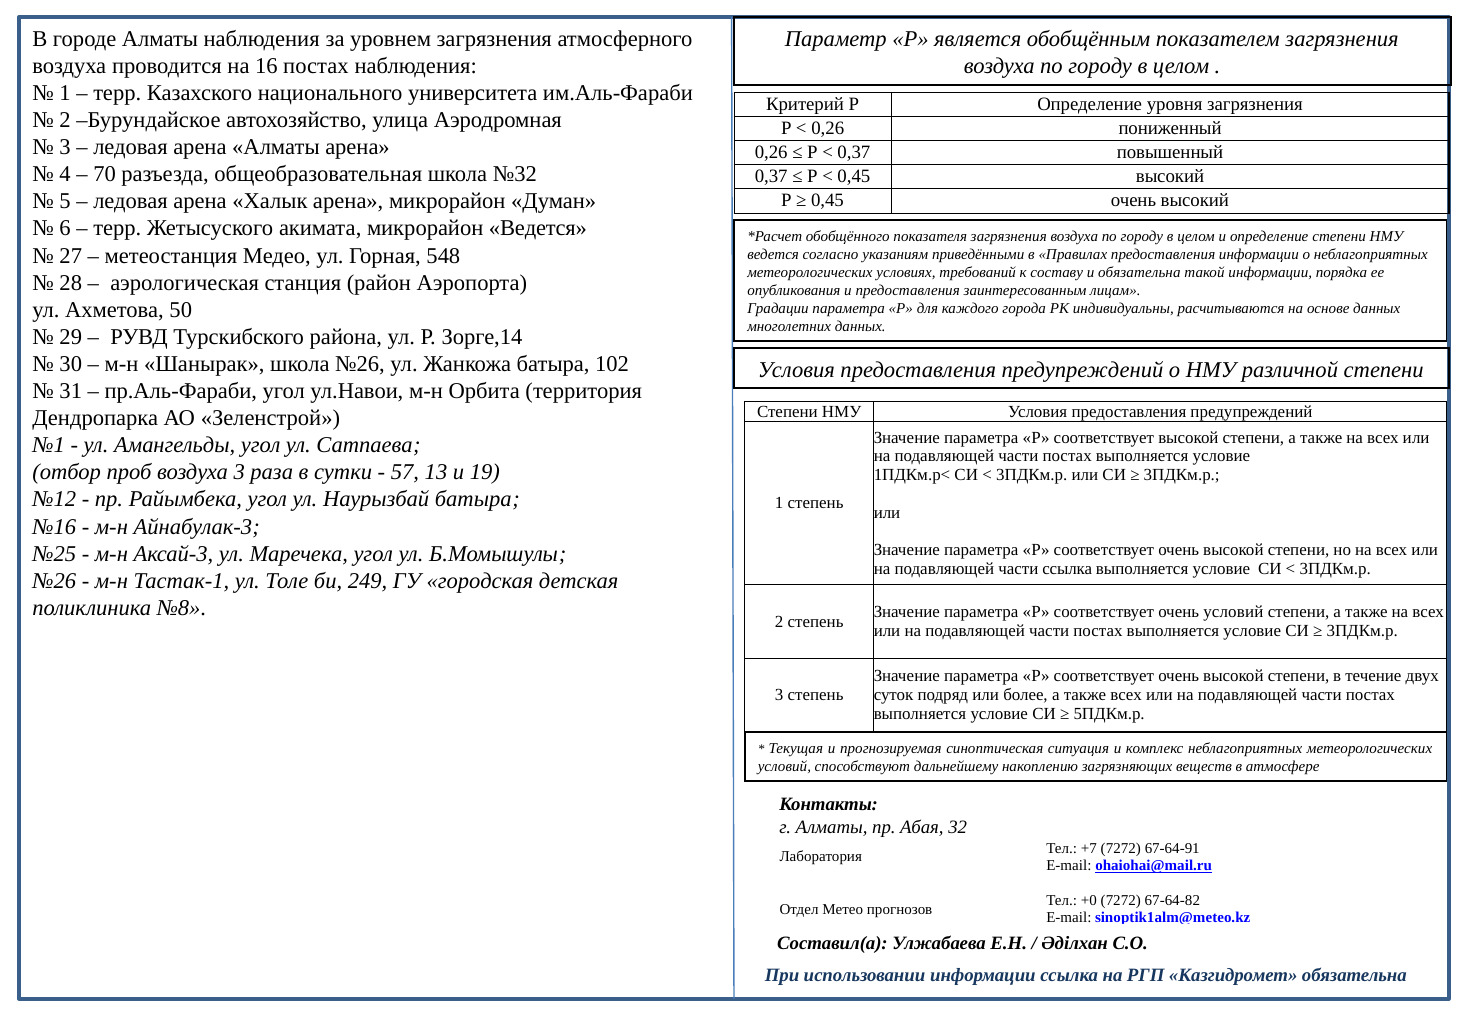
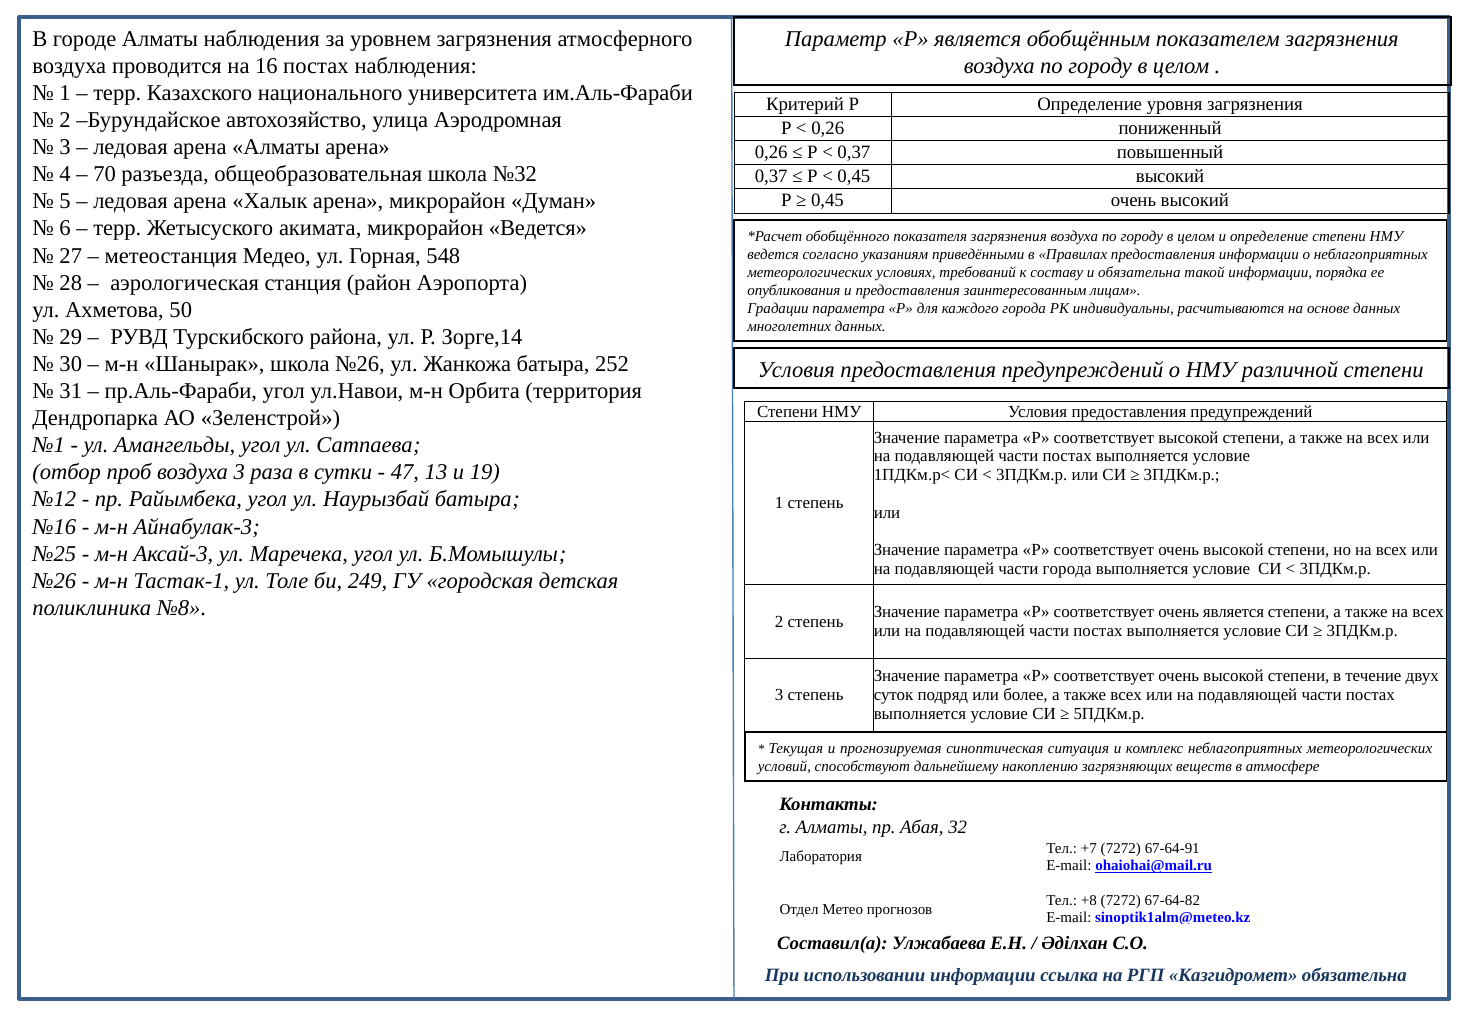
102: 102 -> 252
57: 57 -> 47
части ссылка: ссылка -> города
очень условий: условий -> является
+0: +0 -> +8
